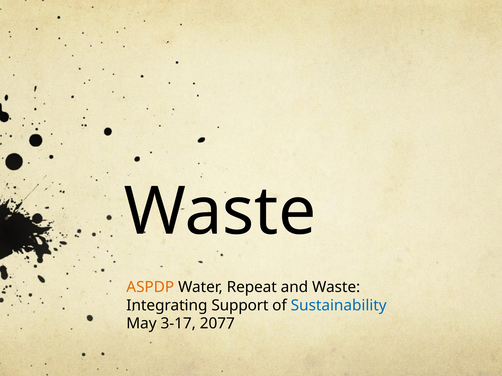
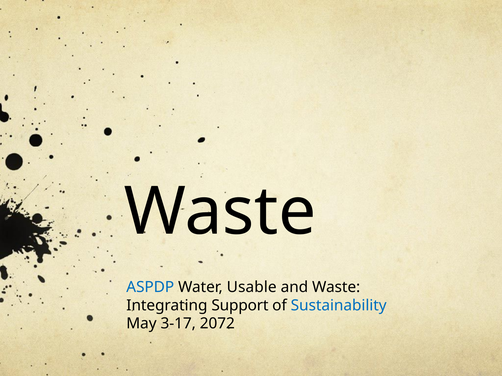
ASPDP colour: orange -> blue
Repeat: Repeat -> Usable
2077: 2077 -> 2072
